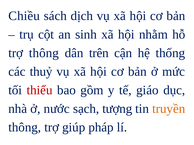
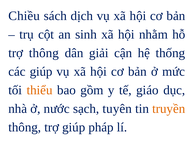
trên: trên -> giải
các thuỷ: thuỷ -> giúp
thiểu colour: red -> orange
tượng: tượng -> tuyên
